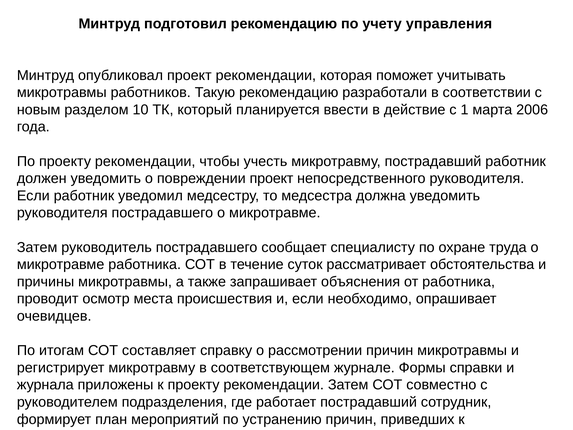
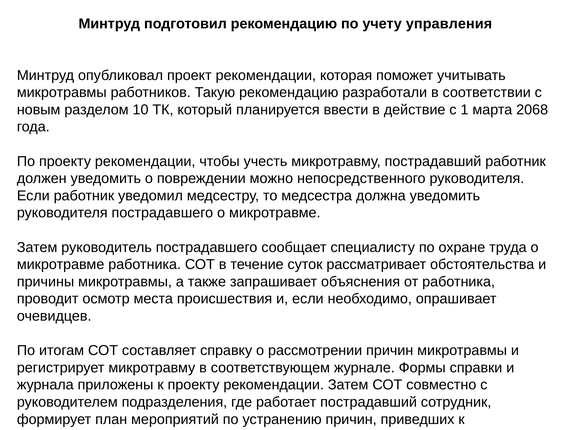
2006: 2006 -> 2068
повреждении проект: проект -> можно
